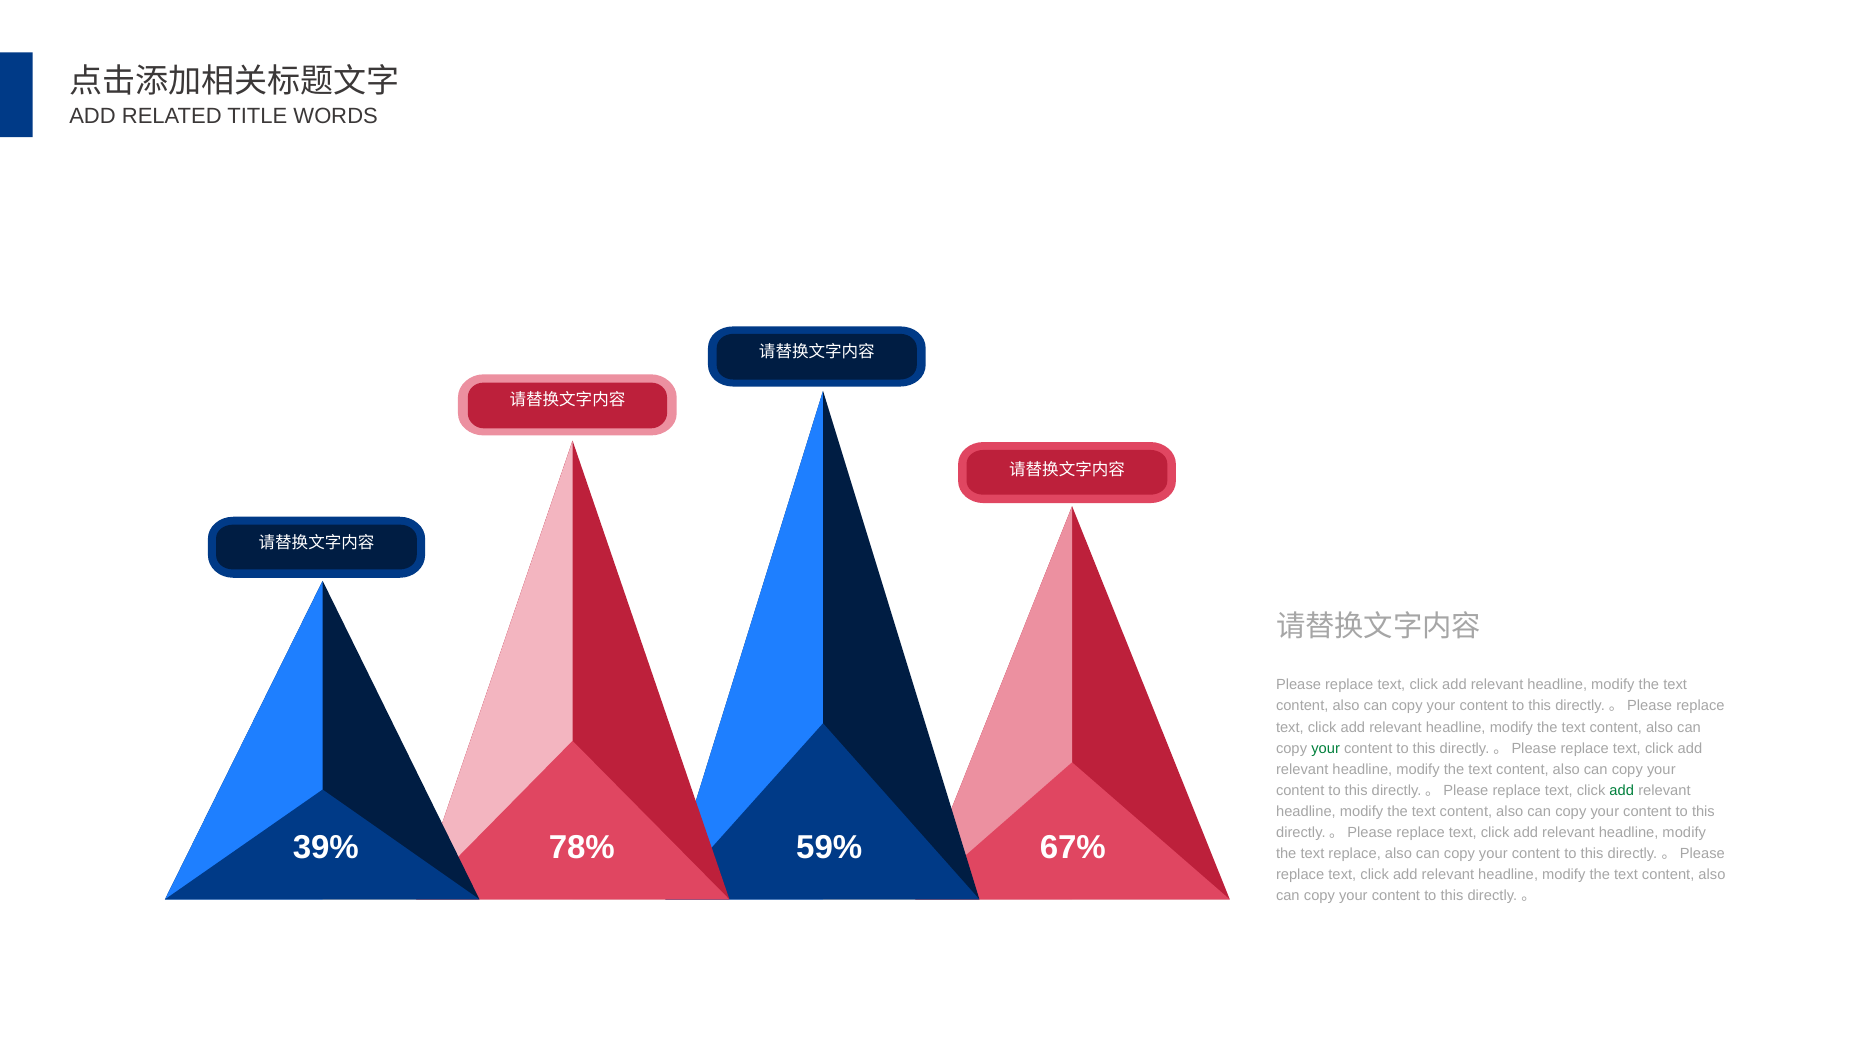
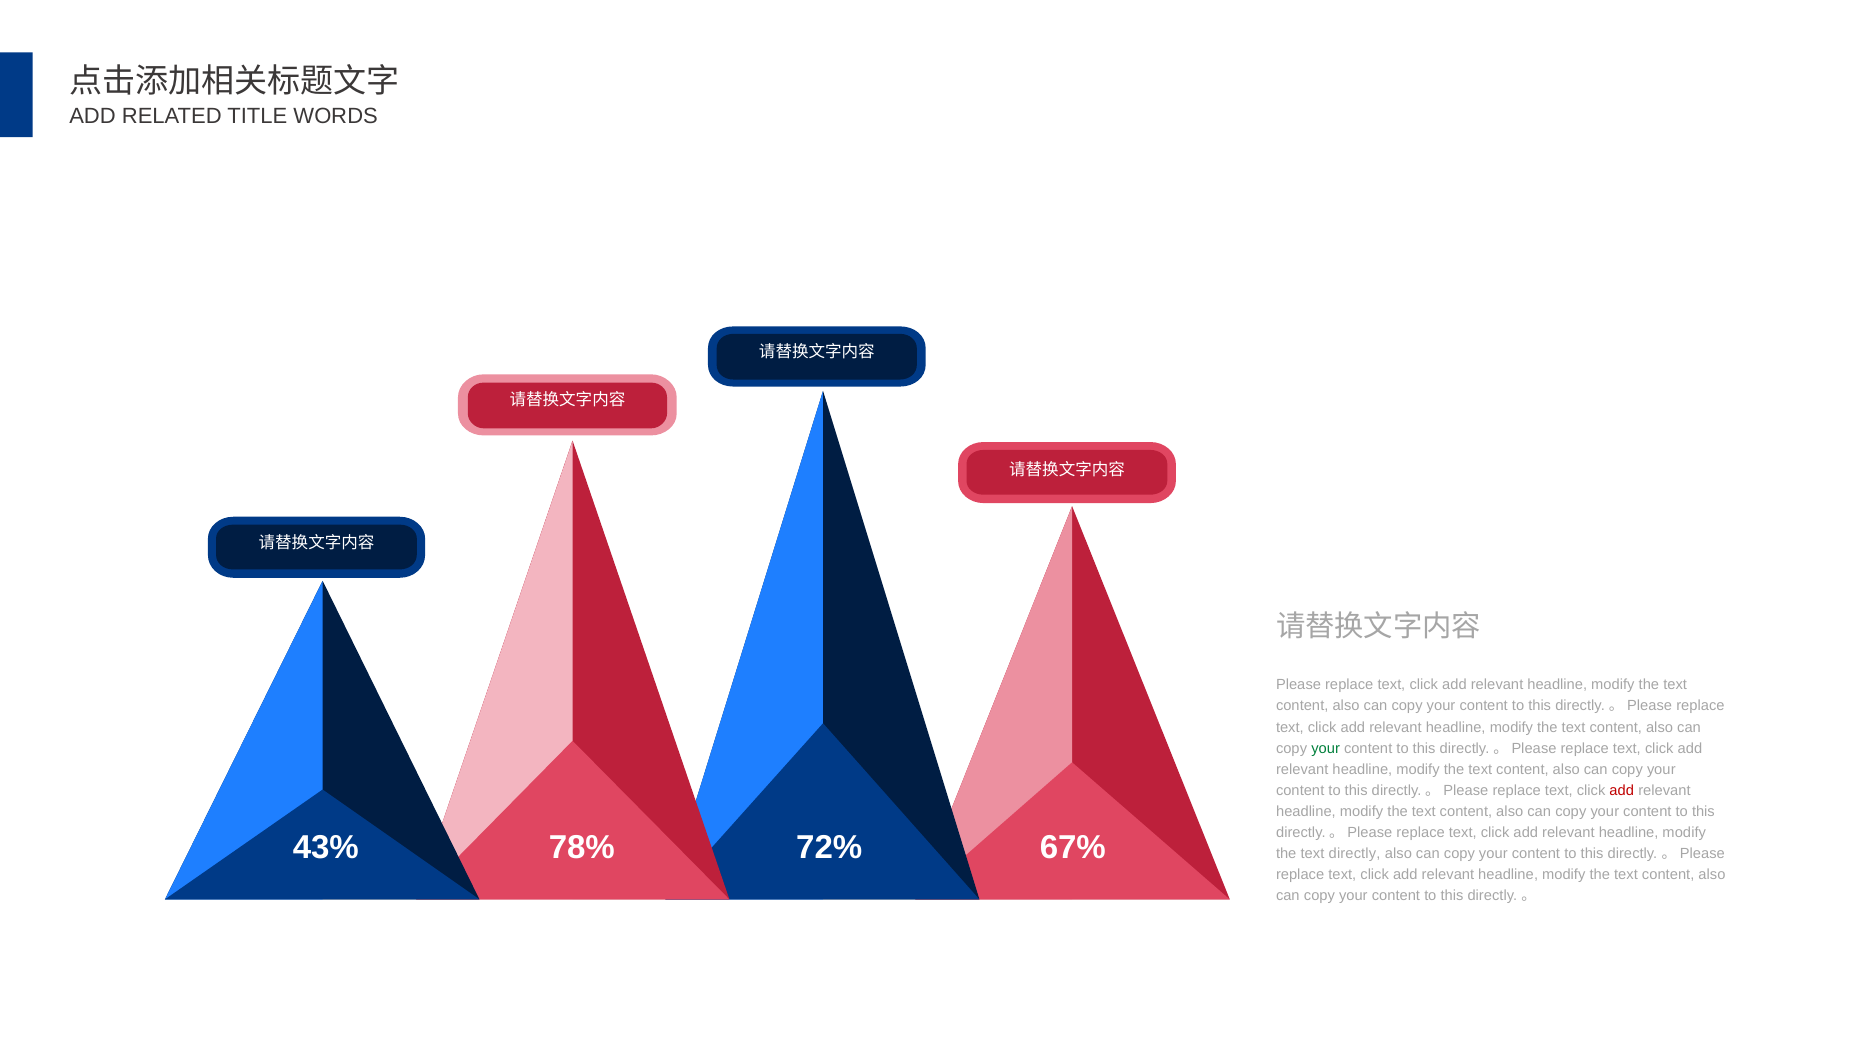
add at (1622, 790) colour: green -> red
39%: 39% -> 43%
59%: 59% -> 72%
text replace: replace -> directly
